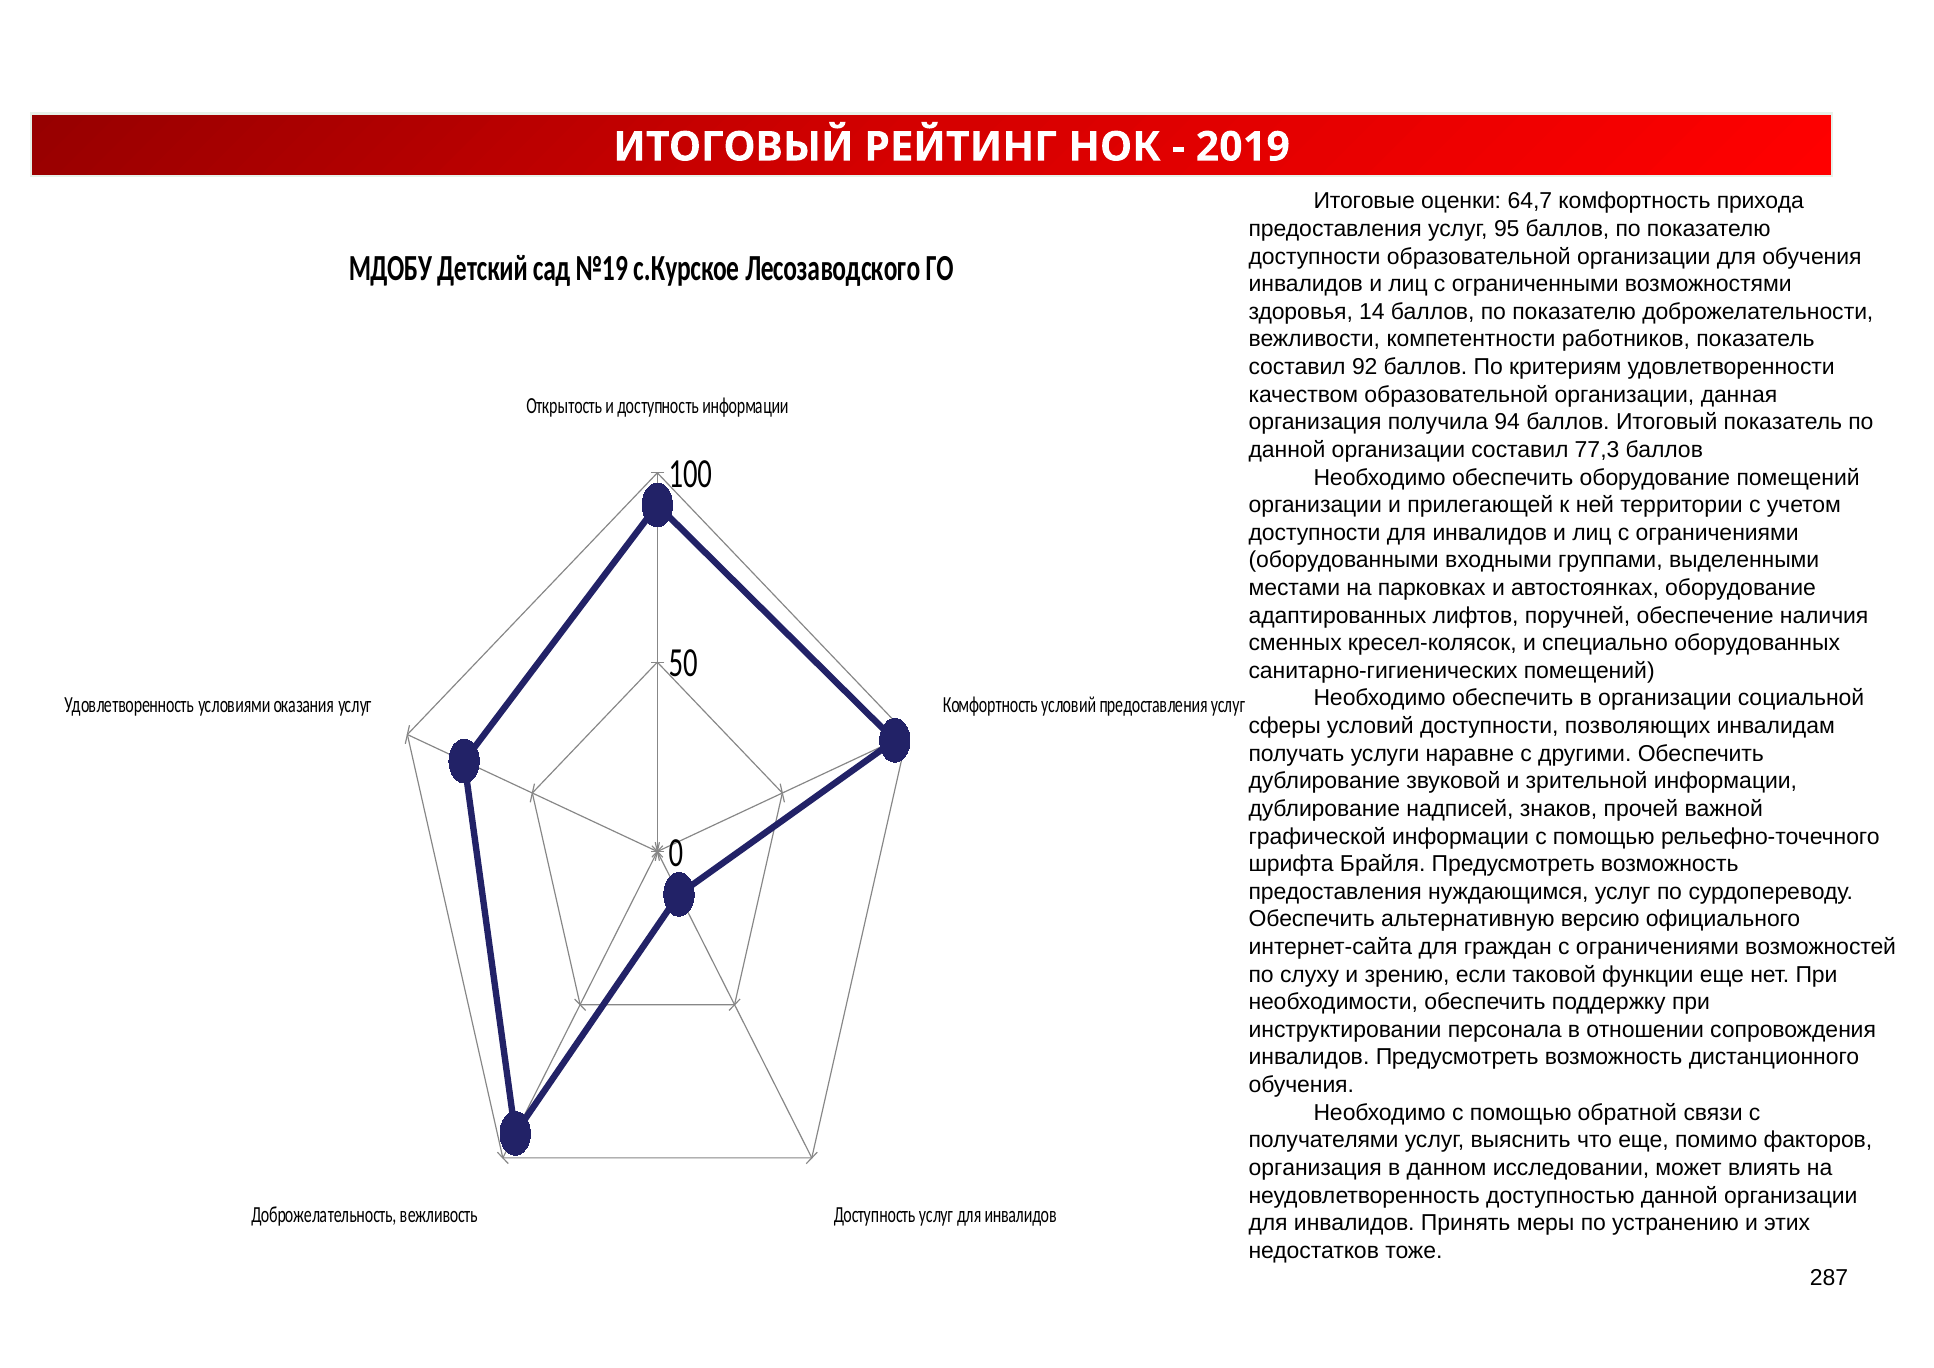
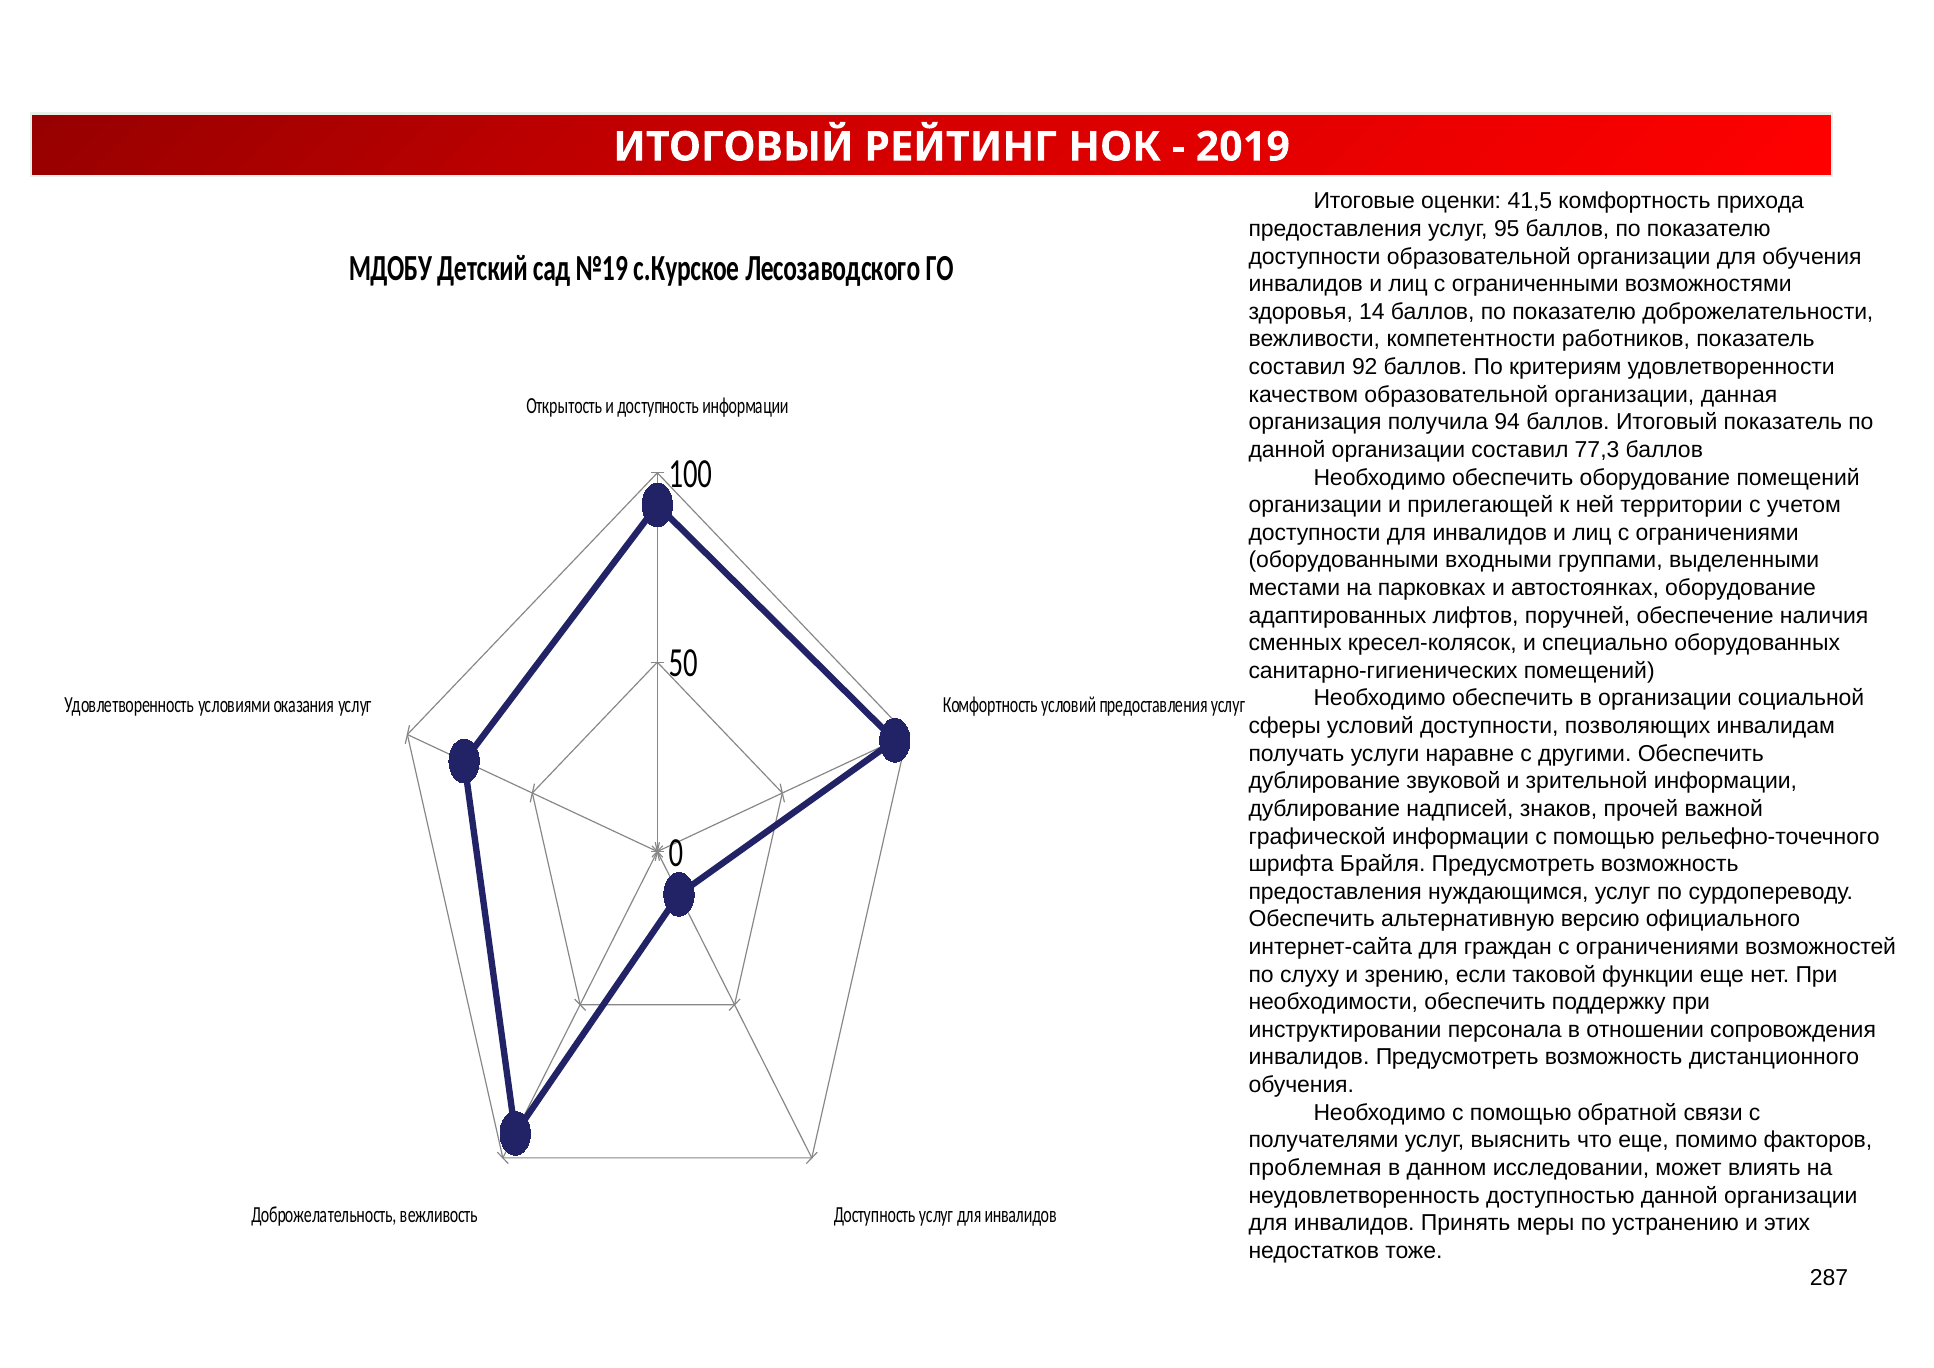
64,7: 64,7 -> 41,5
организация at (1315, 1167): организация -> проблемная
